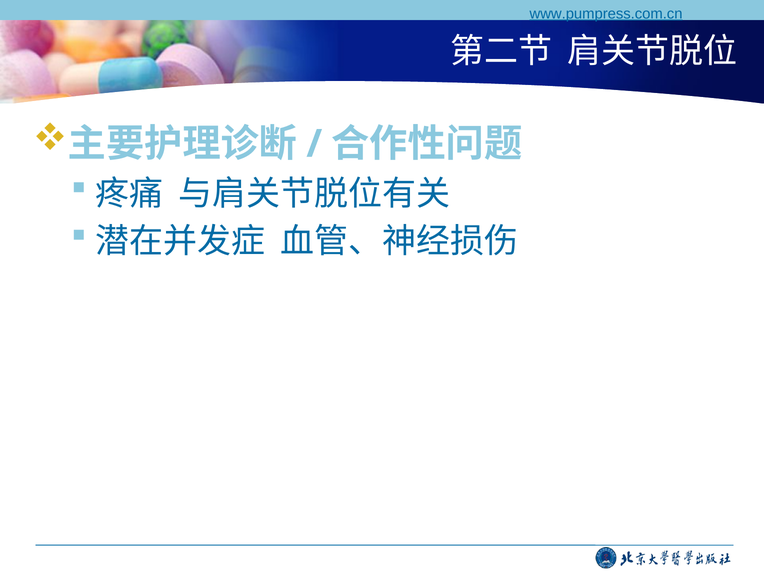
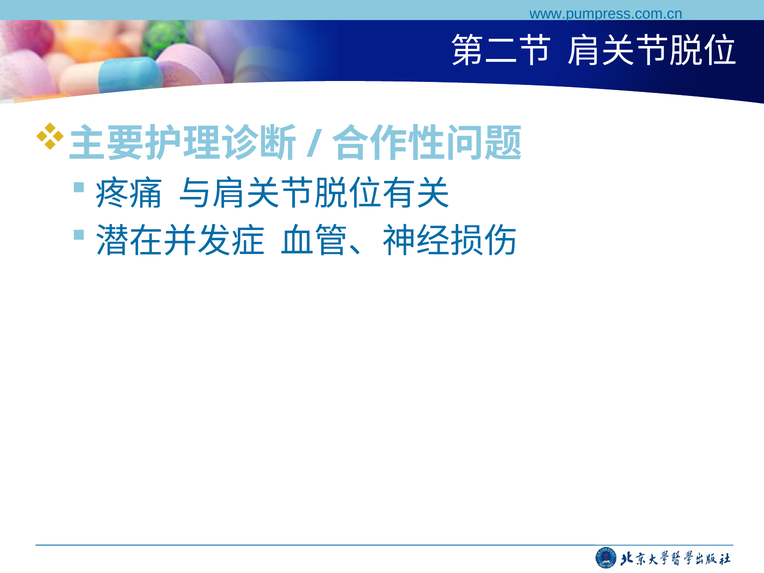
www.pumpress.com.cn underline: present -> none
